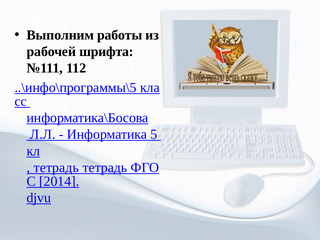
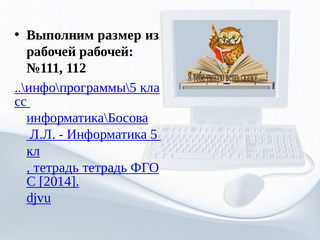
работы: работы -> размер
рабочей шрифта: шрифта -> рабочей
